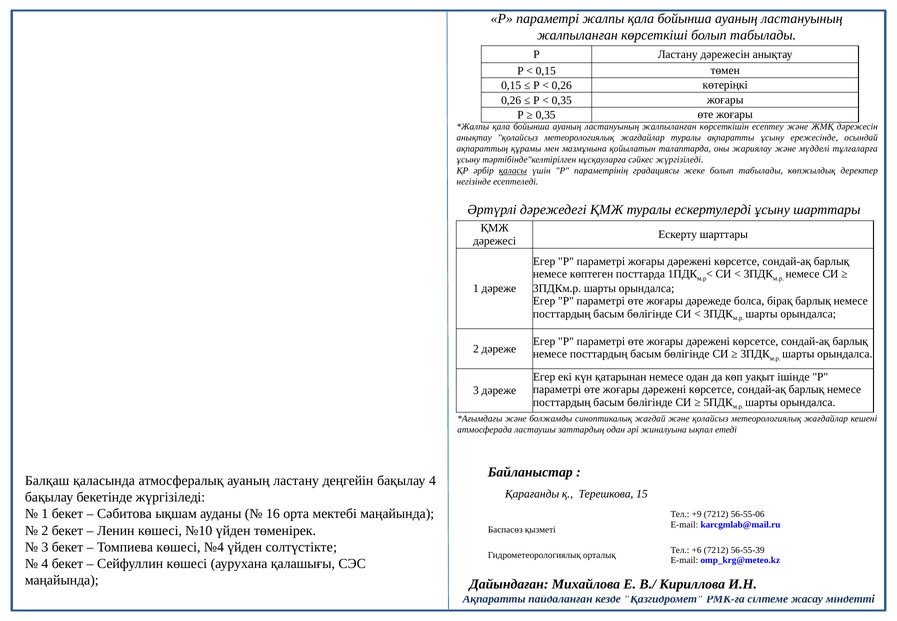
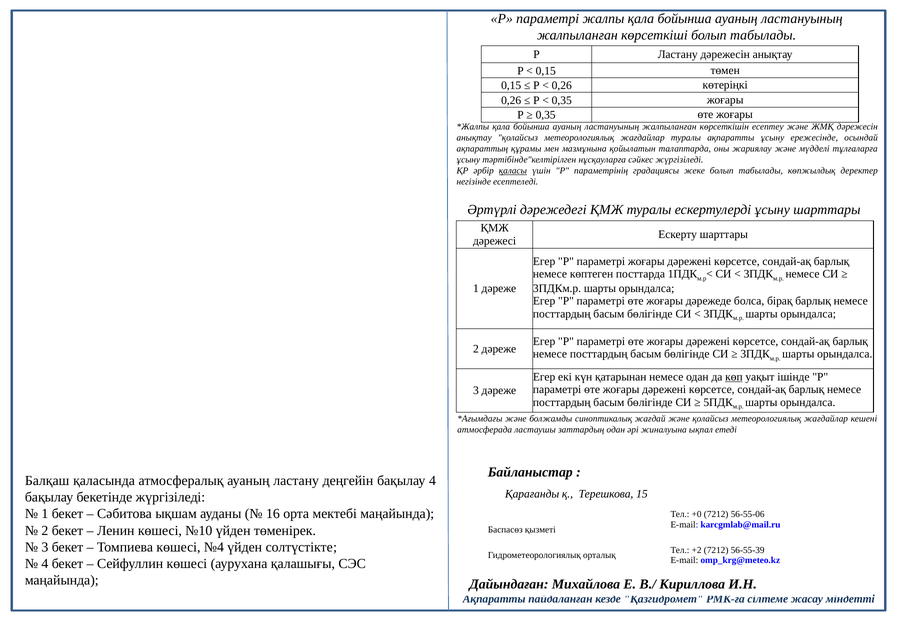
көп underline: none -> present
+9: +9 -> +0
+6: +6 -> +2
